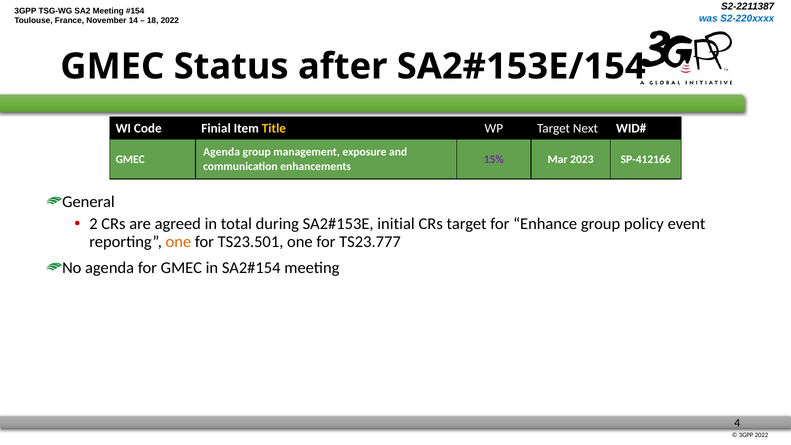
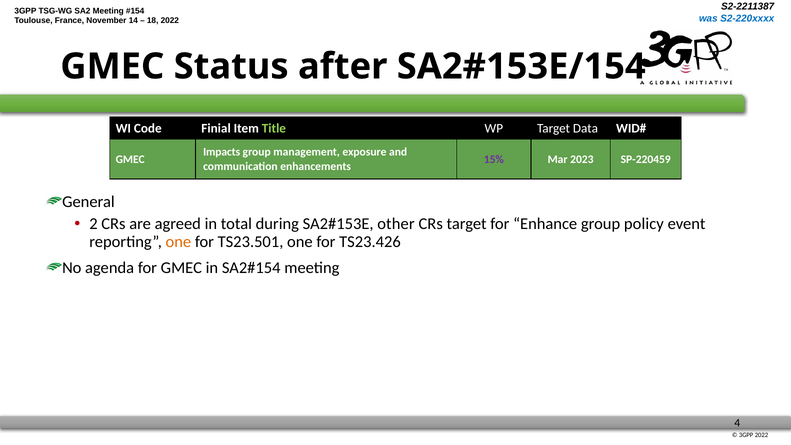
Title colour: yellow -> light green
Next: Next -> Data
Agenda at (222, 152): Agenda -> Impacts
SP-412166: SP-412166 -> SP-220459
initial: initial -> other
TS23.777: TS23.777 -> TS23.426
